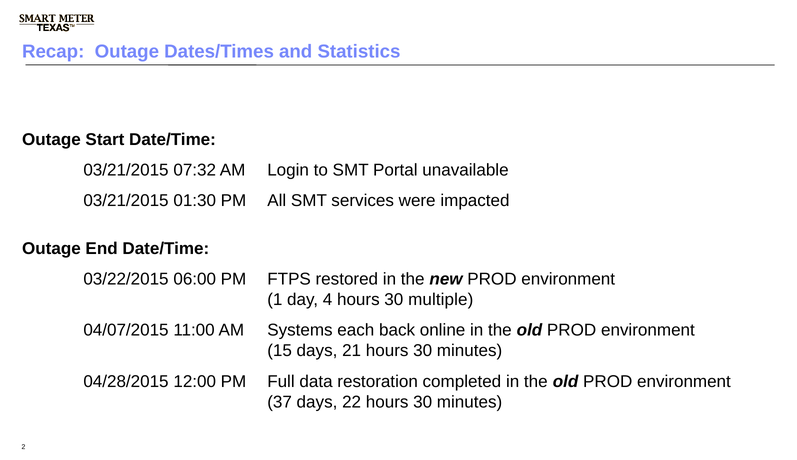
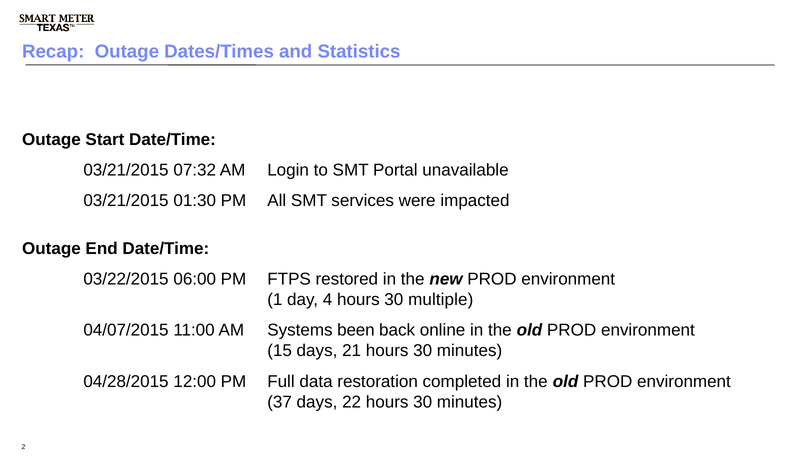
each: each -> been
